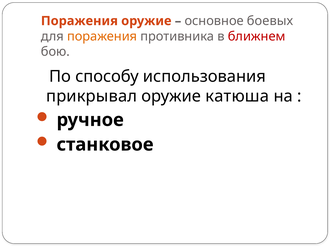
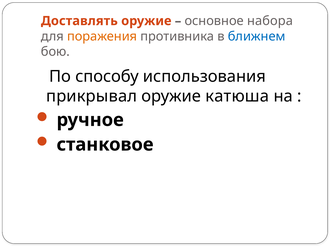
Поражения at (79, 21): Поражения -> Доставлять
боевых: боевых -> набора
ближнем colour: red -> blue
